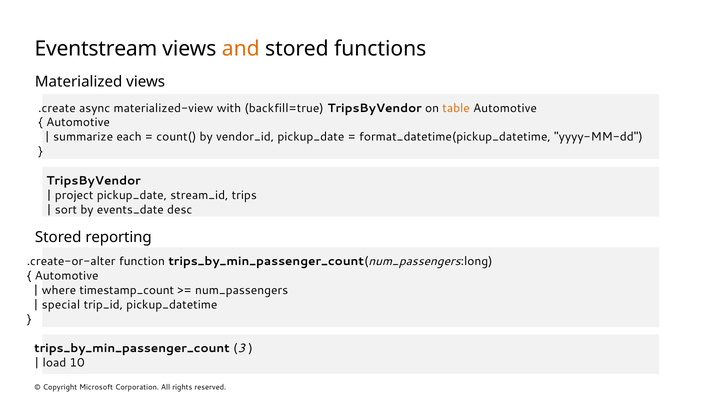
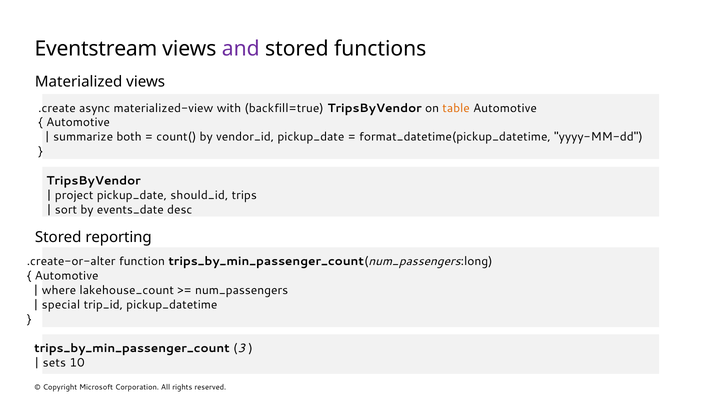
and colour: orange -> purple
each: each -> both
stream_id: stream_id -> should_id
timestamp_count: timestamp_count -> lakehouse_count
load: load -> sets
